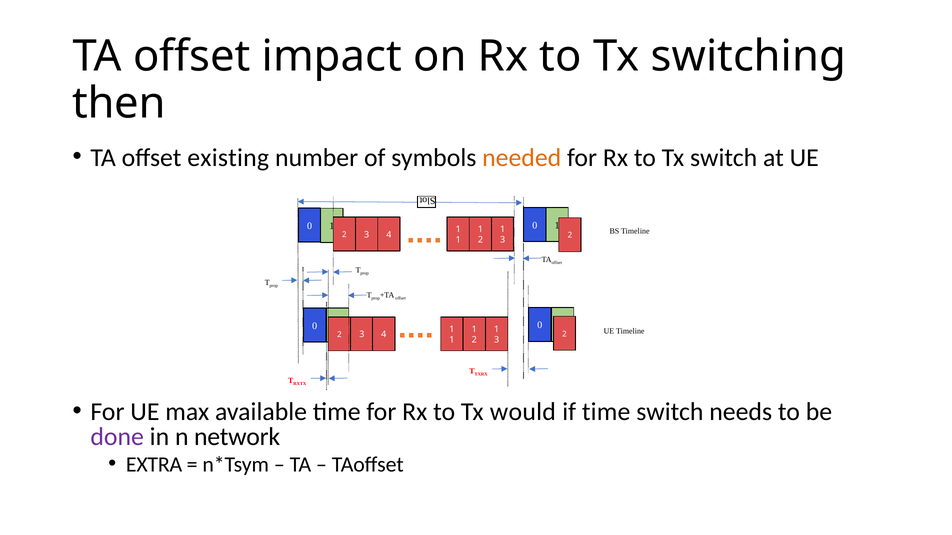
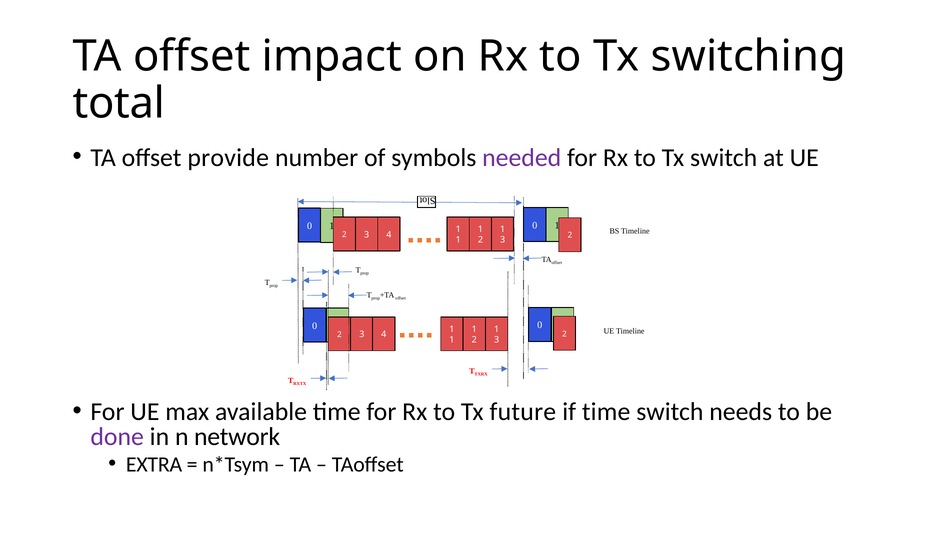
then: then -> total
existing: existing -> provide
needed colour: orange -> purple
would: would -> future
